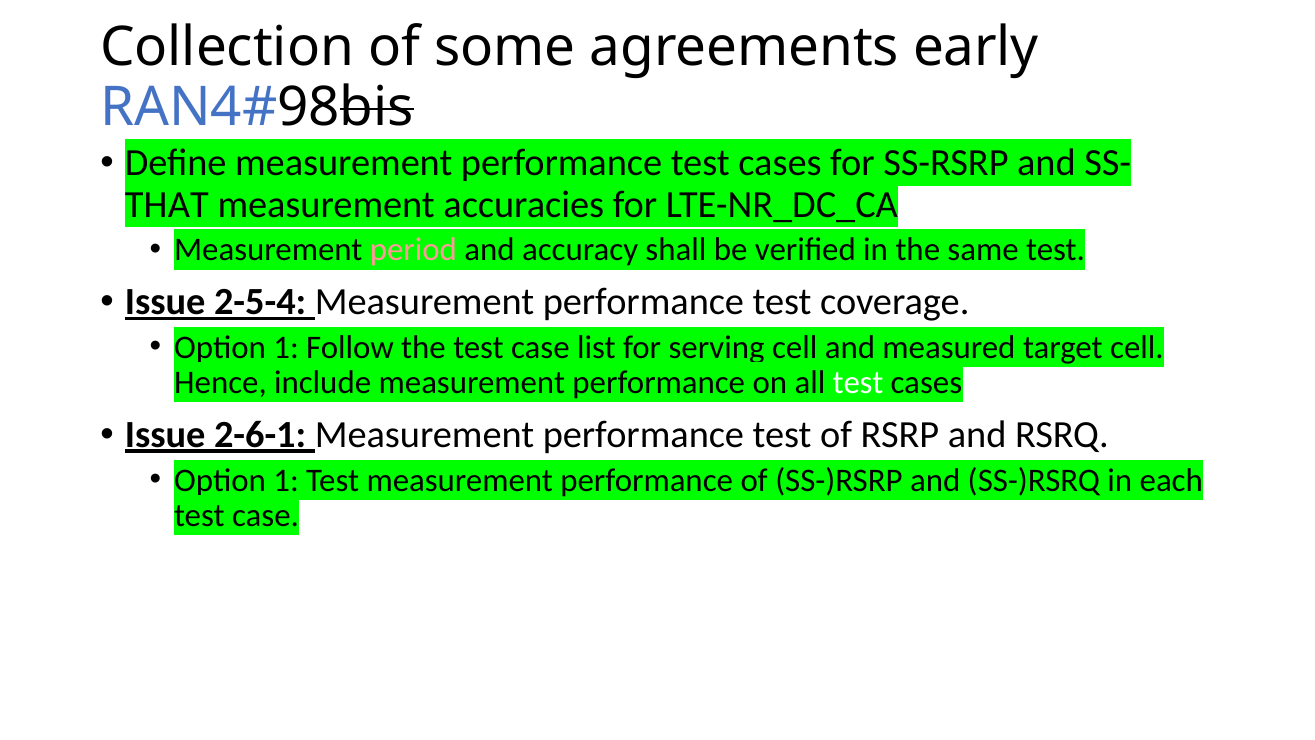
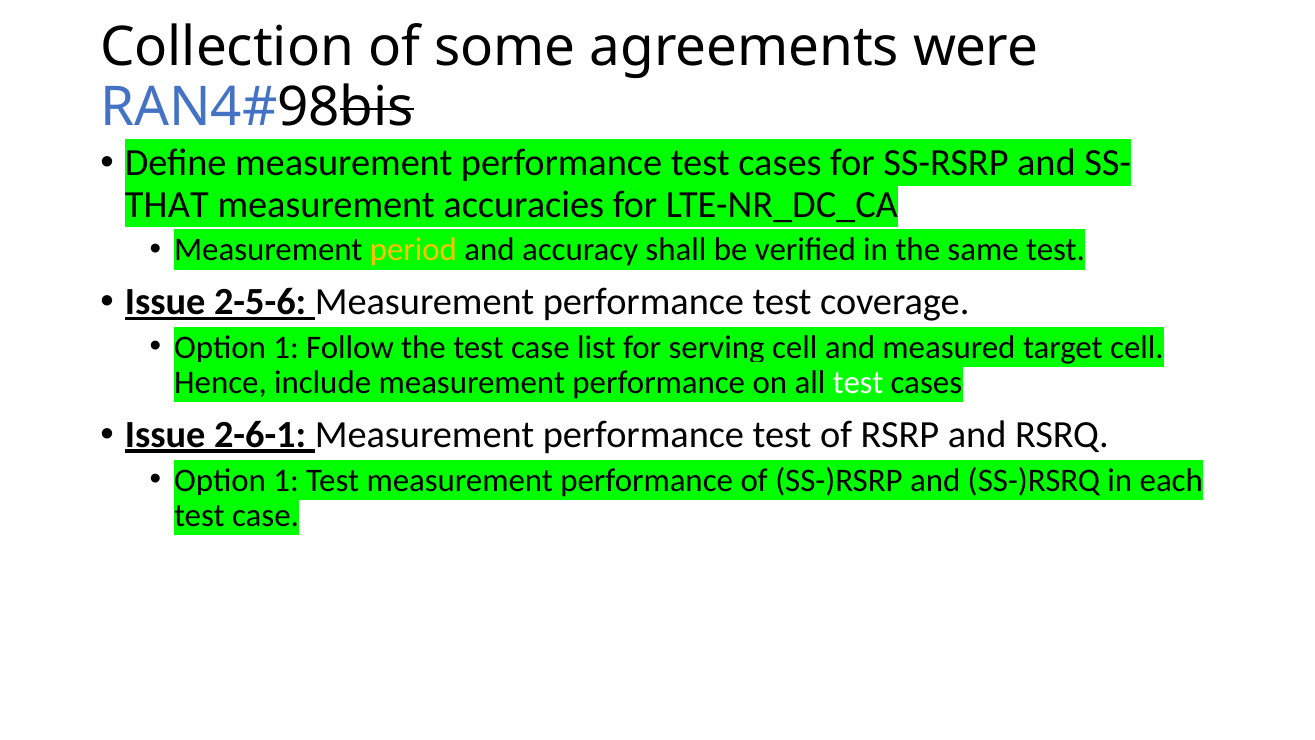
early: early -> were
period colour: pink -> yellow
2-5-4: 2-5-4 -> 2-5-6
